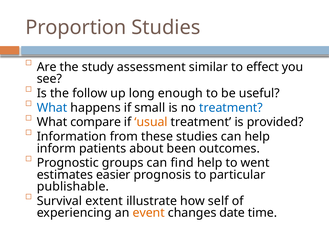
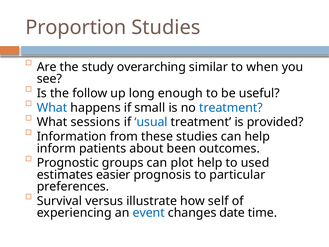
assessment: assessment -> overarching
effect: effect -> when
compare: compare -> sessions
usual colour: orange -> blue
find: find -> plot
went: went -> used
publishable: publishable -> preferences
extent: extent -> versus
event colour: orange -> blue
